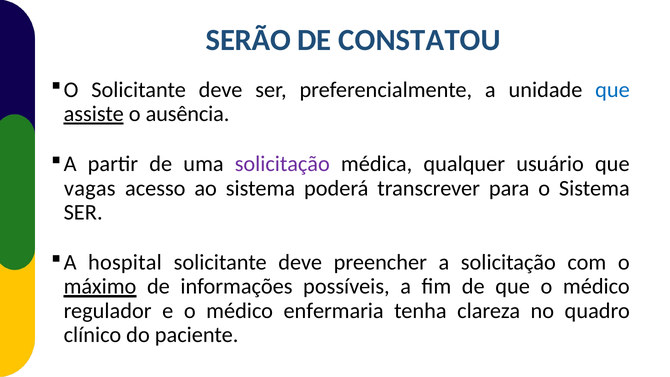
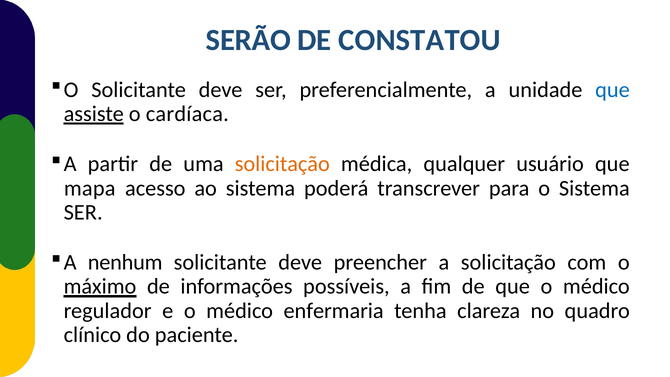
ausência: ausência -> cardíaca
solicitação at (282, 164) colour: purple -> orange
vagas: vagas -> mapa
hospital: hospital -> nenhum
